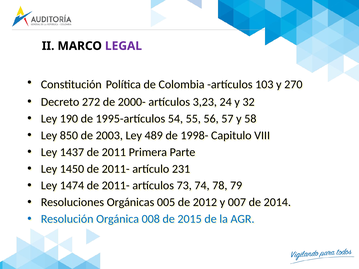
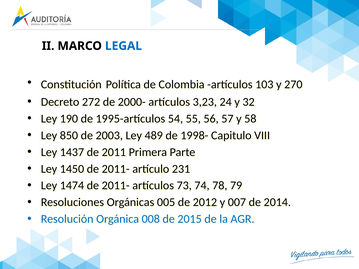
LEGAL colour: purple -> blue
